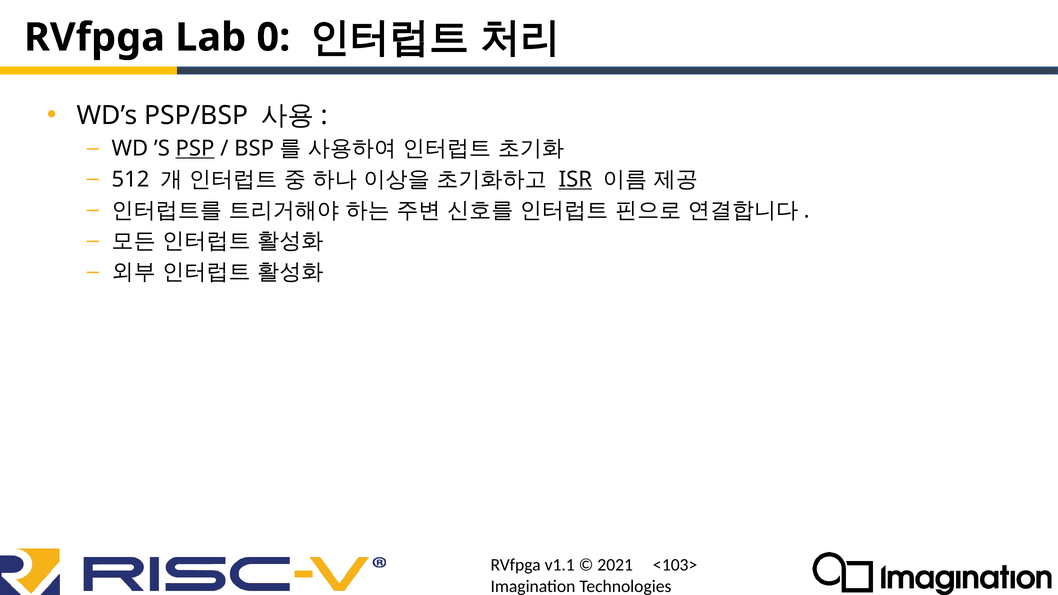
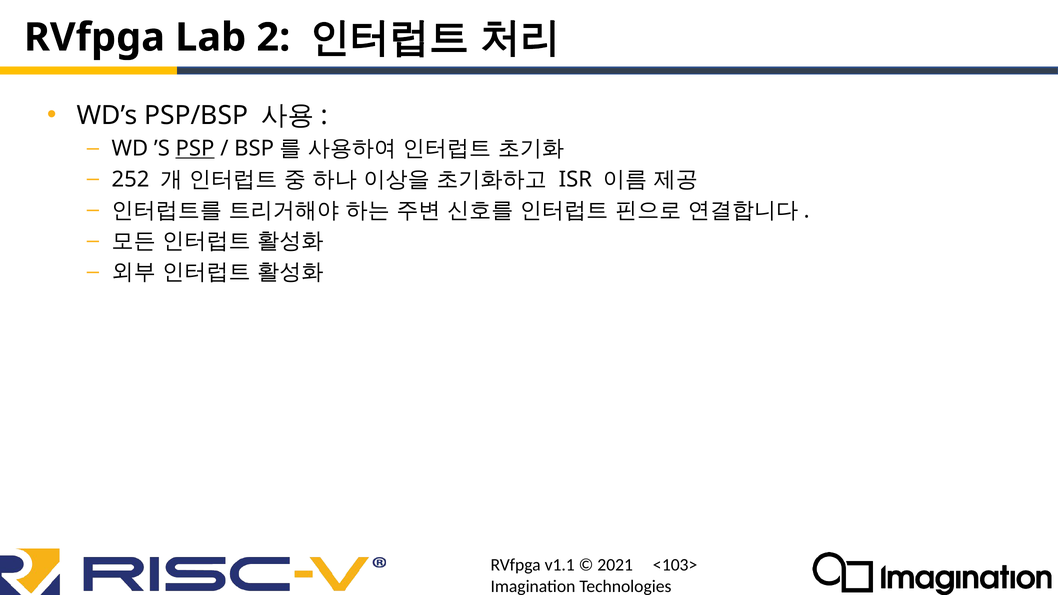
0: 0 -> 2
512: 512 -> 252
ISR underline: present -> none
